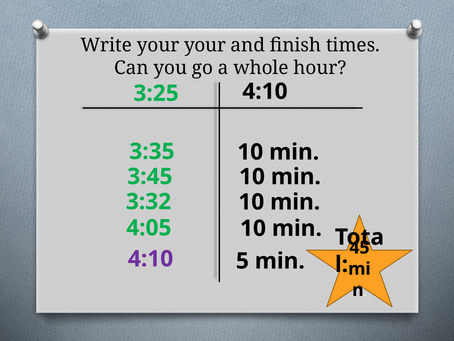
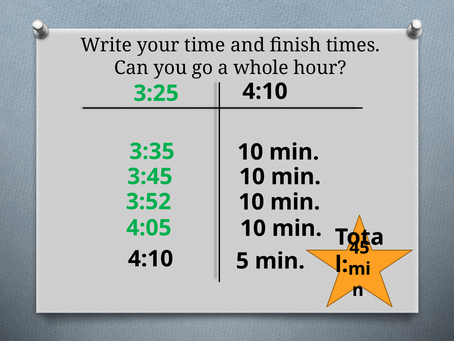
your your: your -> time
3:32: 3:32 -> 3:52
4:10 at (151, 258) colour: purple -> black
